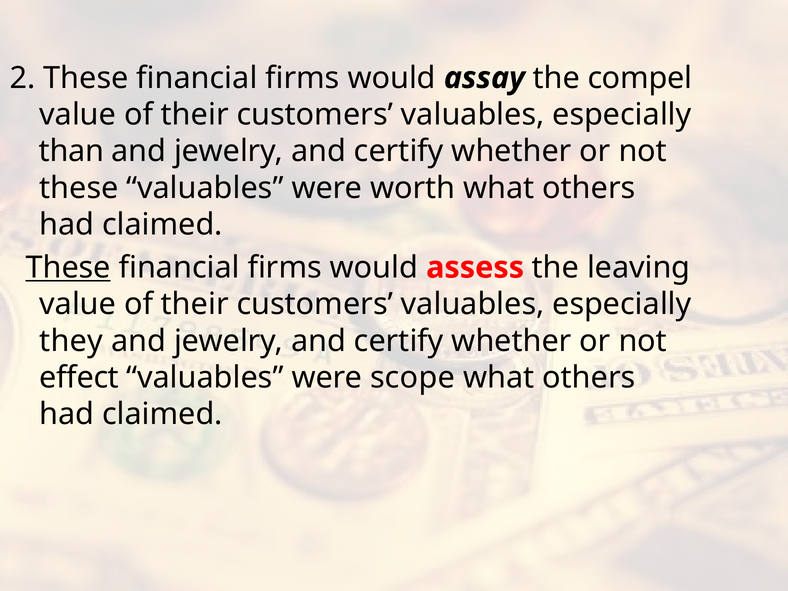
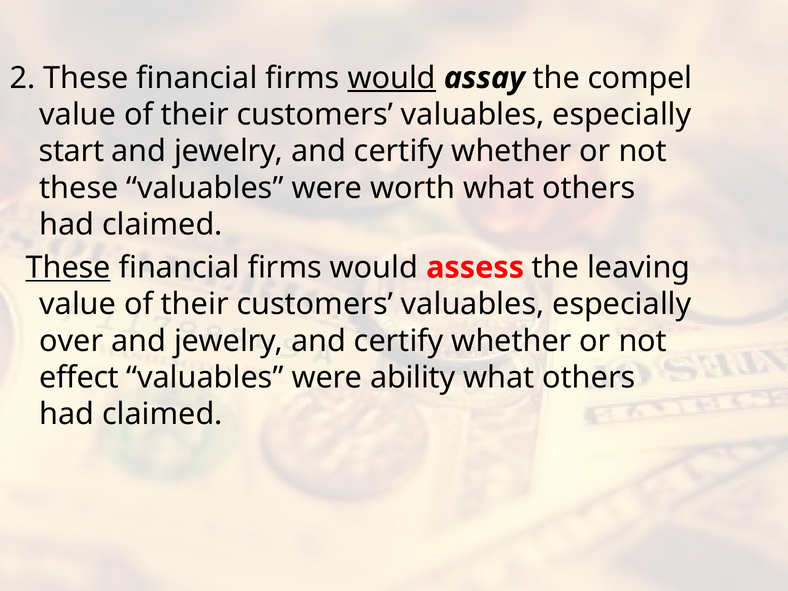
would at (392, 78) underline: none -> present
than: than -> start
they: they -> over
scope: scope -> ability
